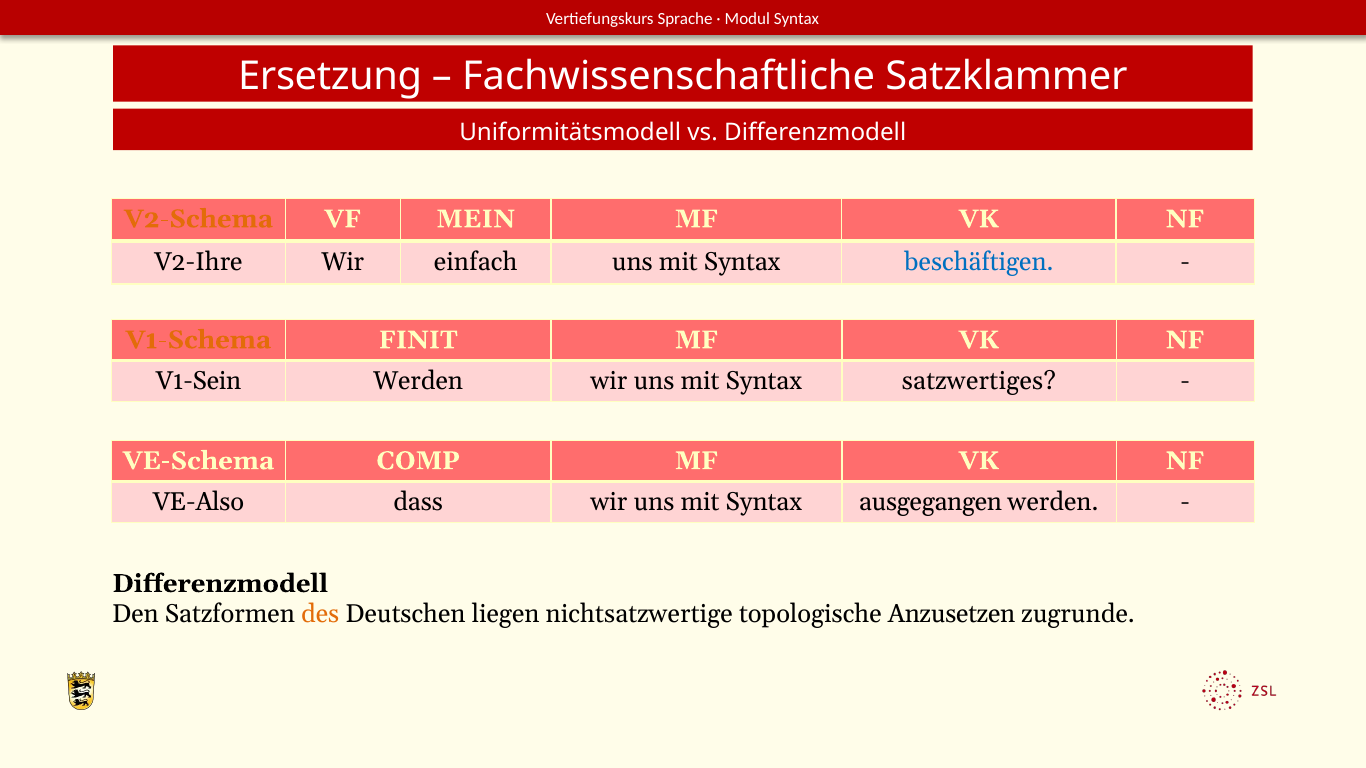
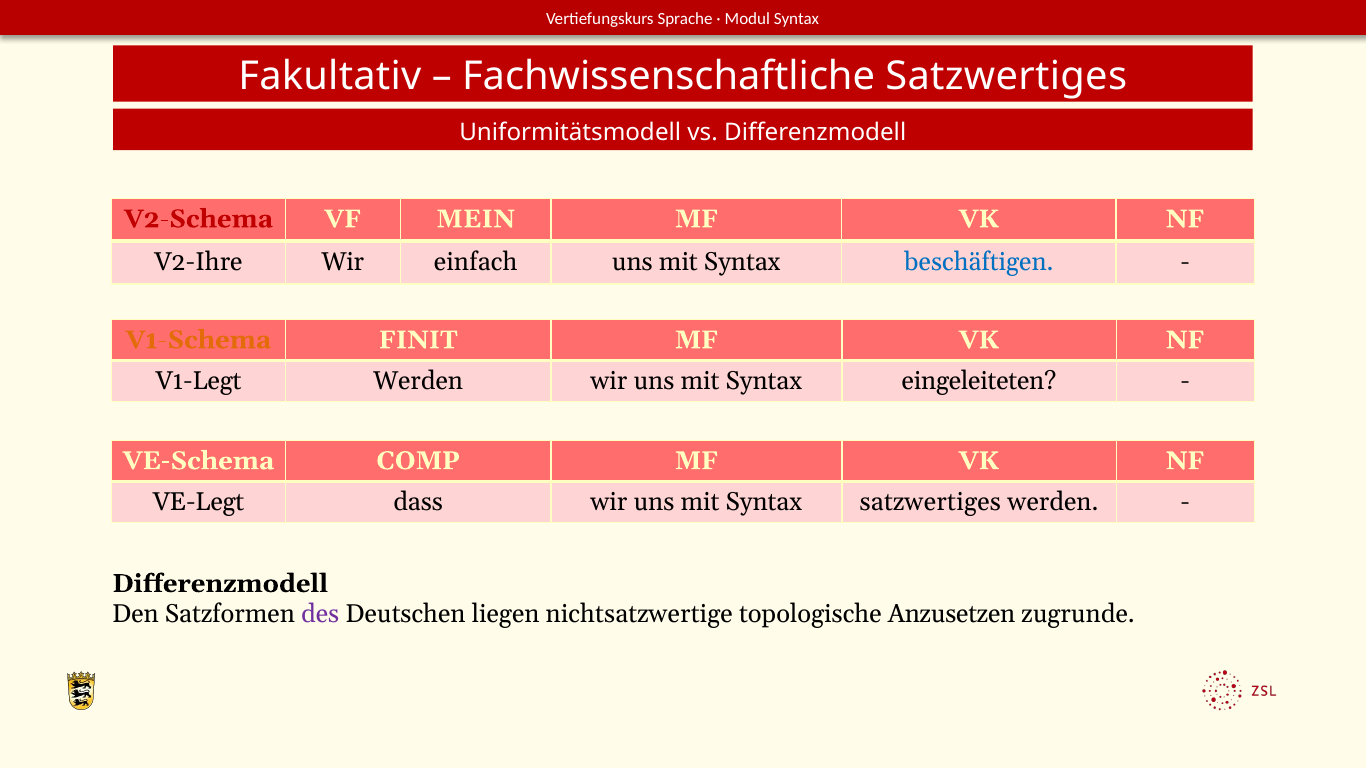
Ersetzung: Ersetzung -> Fakultativ
Fachwissenschaftliche Satzklammer: Satzklammer -> Satzwertiges
V2-Schema colour: orange -> red
V1-Sein: V1-Sein -> V1-Legt
satzwertiges: satzwertiges -> eingeleiteten
VE-Also: VE-Also -> VE-Legt
Syntax ausgegangen: ausgegangen -> satzwertiges
des colour: orange -> purple
